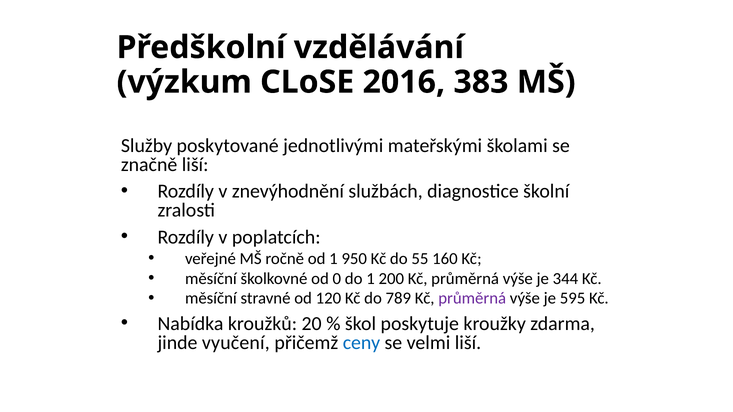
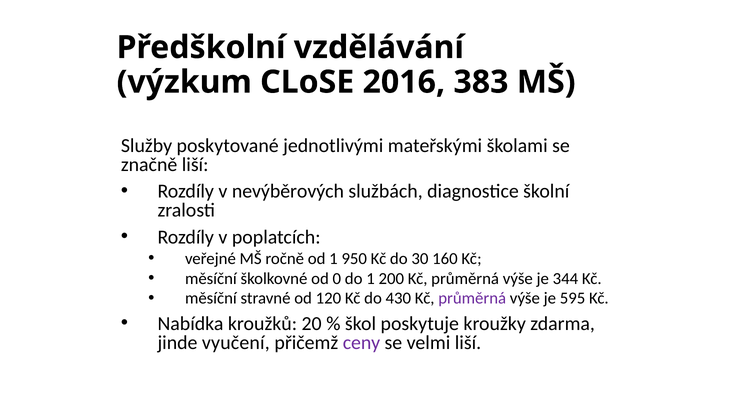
znevýhodnění: znevýhodnění -> nevýběrových
55: 55 -> 30
789: 789 -> 430
ceny colour: blue -> purple
